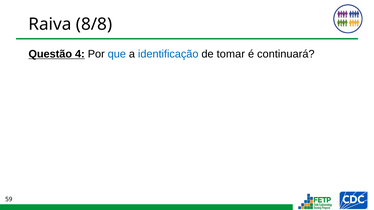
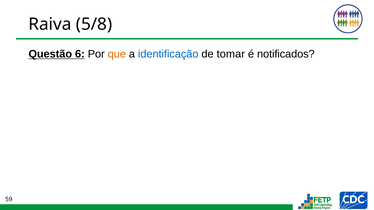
8/8: 8/8 -> 5/8
4: 4 -> 6
que colour: blue -> orange
continuará: continuará -> notificados
